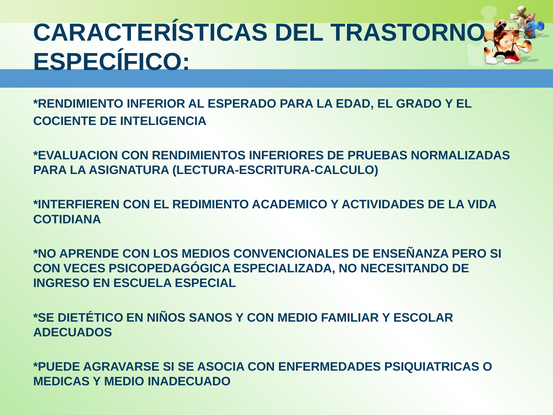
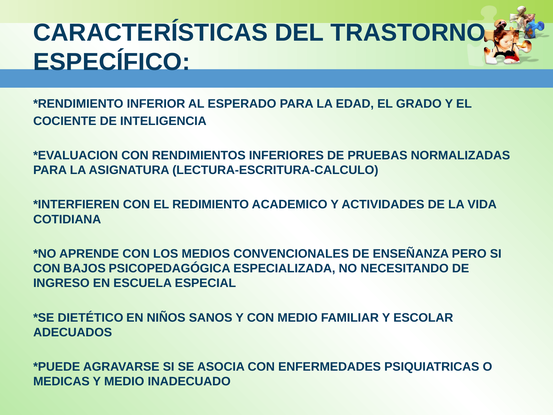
VECES: VECES -> BAJOS
